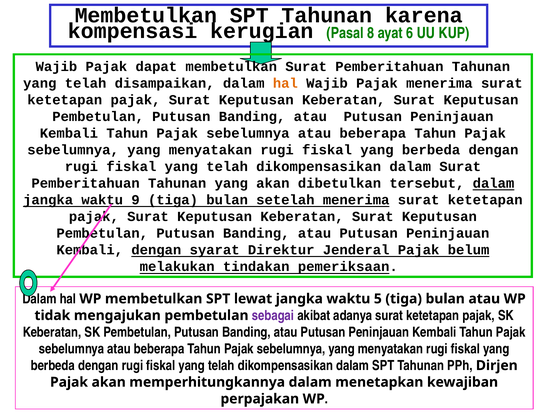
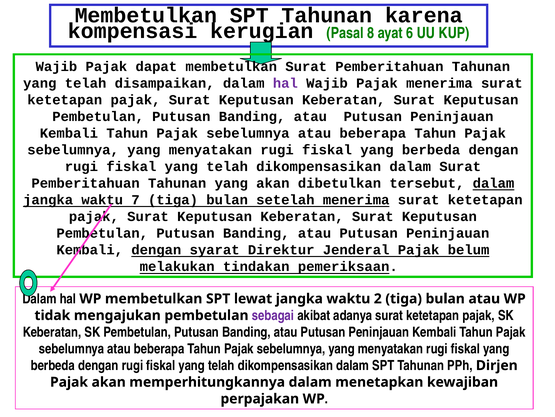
hal at (285, 83) colour: orange -> purple
9: 9 -> 7
5: 5 -> 2
